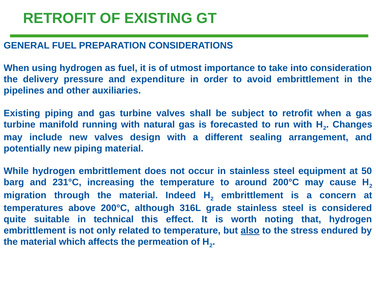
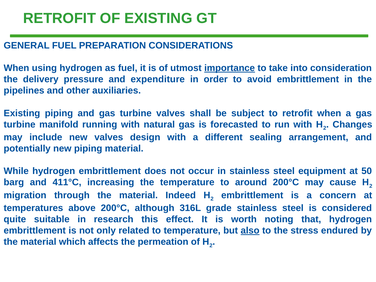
importance underline: none -> present
231°C: 231°C -> 411°C
technical: technical -> research
